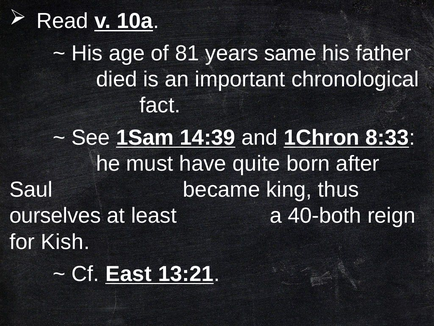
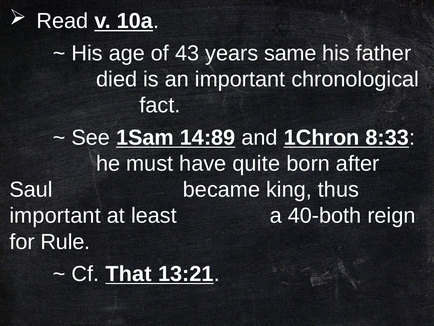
81: 81 -> 43
14:39: 14:39 -> 14:89
ourselves at (55, 215): ourselves -> important
Kish: Kish -> Rule
East: East -> That
